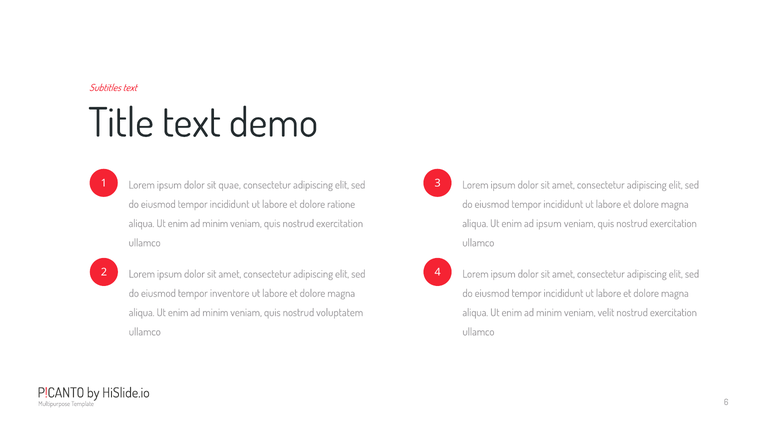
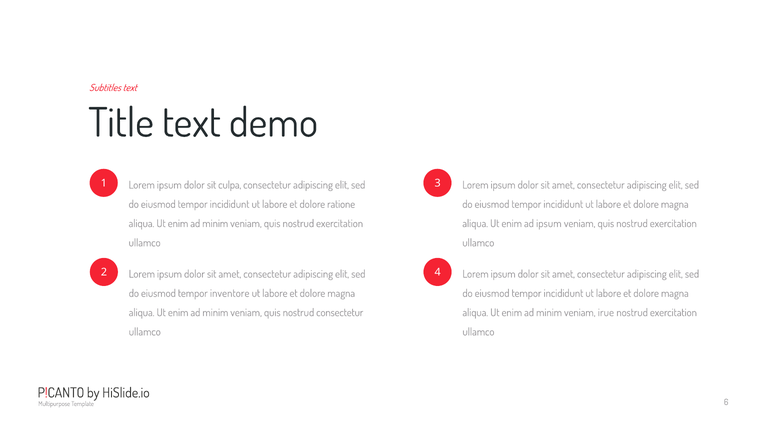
quae: quae -> culpa
nostrud voluptatem: voluptatem -> consectetur
velit: velit -> irue
